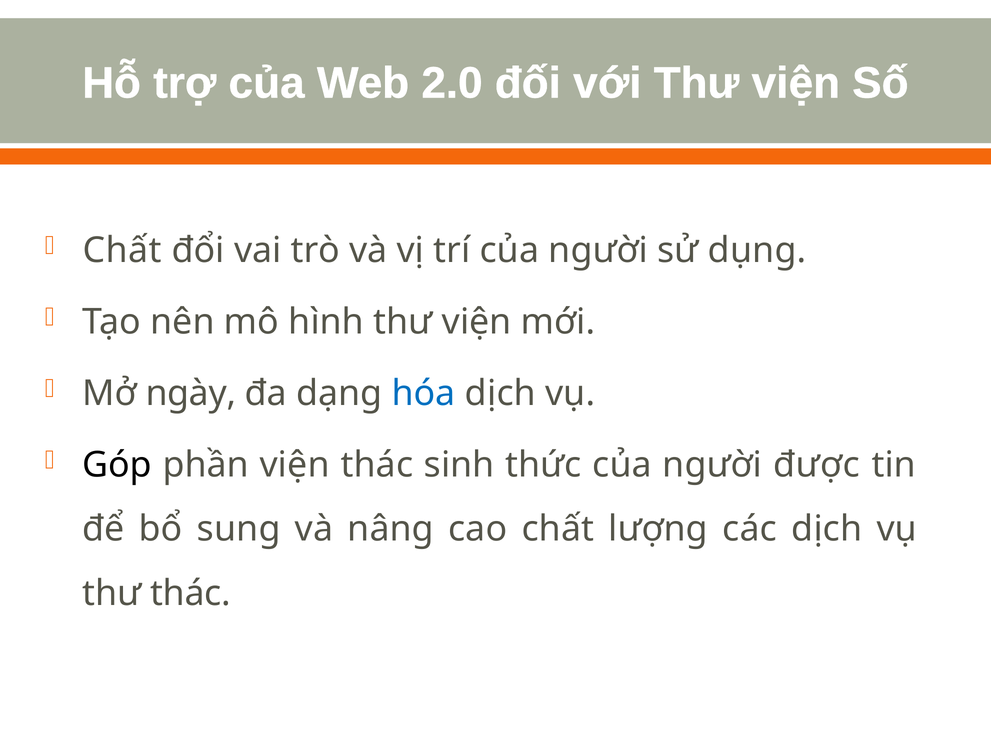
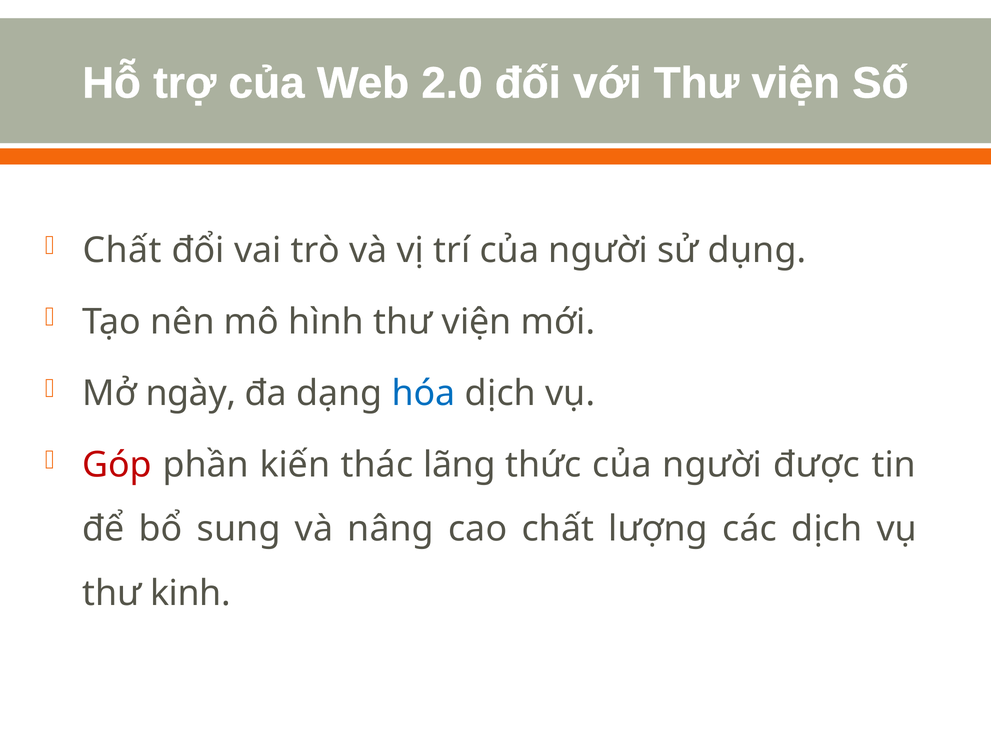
Góp colour: black -> red
phần viện: viện -> kiến
sinh: sinh -> lãng
thư thác: thác -> kinh
